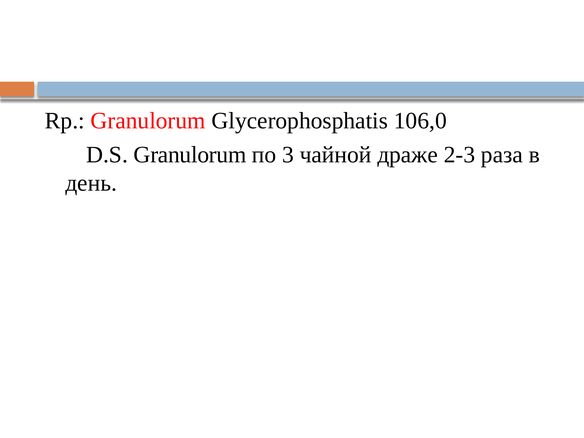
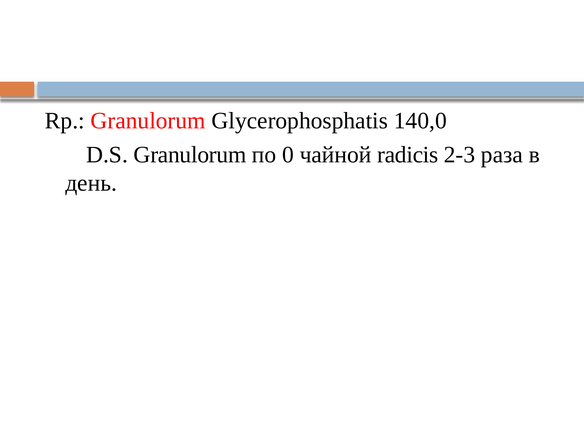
106,0: 106,0 -> 140,0
3: 3 -> 0
драже: драже -> radicis
